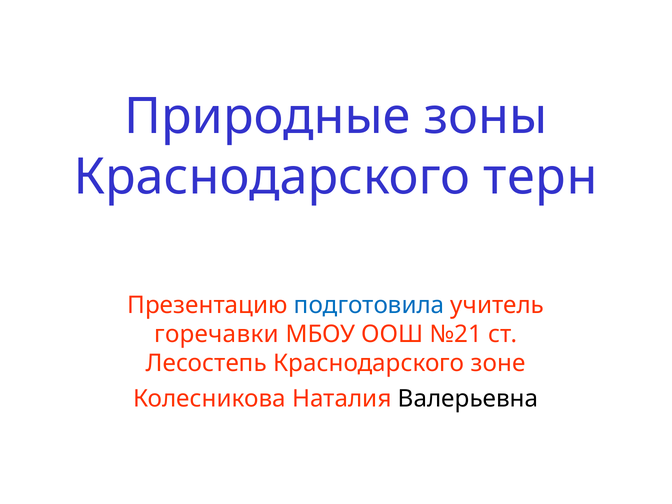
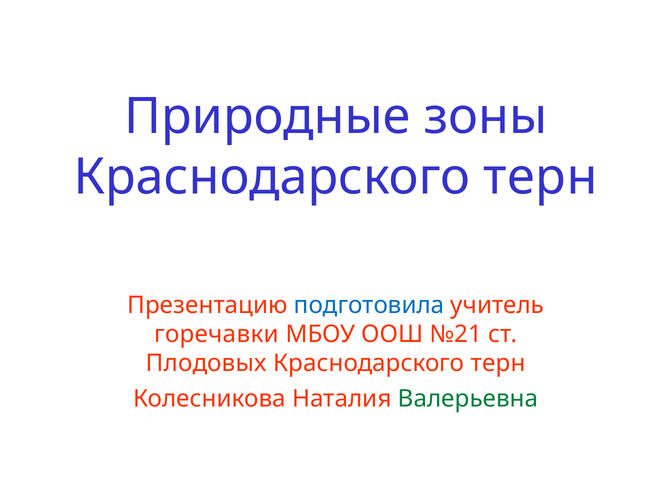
Лесостепь: Лесостепь -> Плодовых
зоне at (498, 363): зоне -> терн
Валерьевна colour: black -> green
